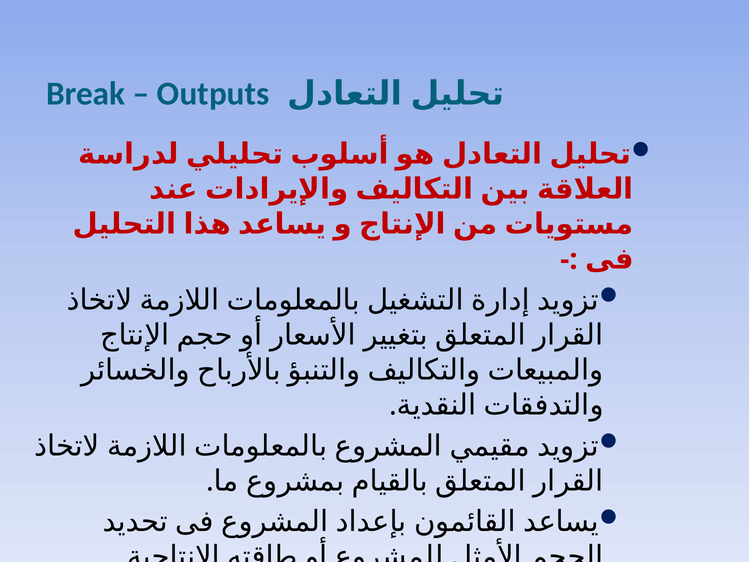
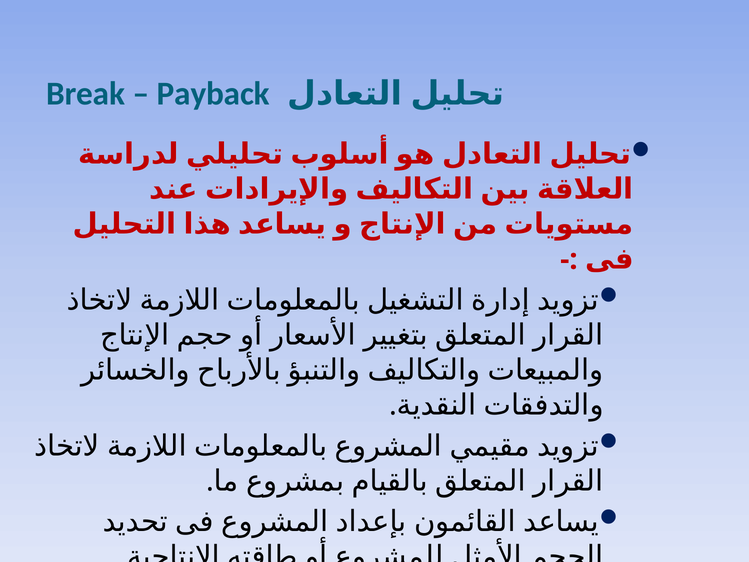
Outputs: Outputs -> Payback
